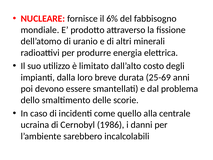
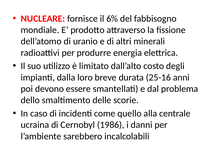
25-69: 25-69 -> 25-16
